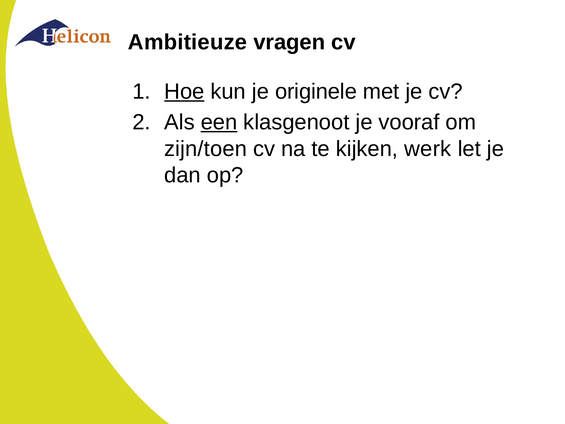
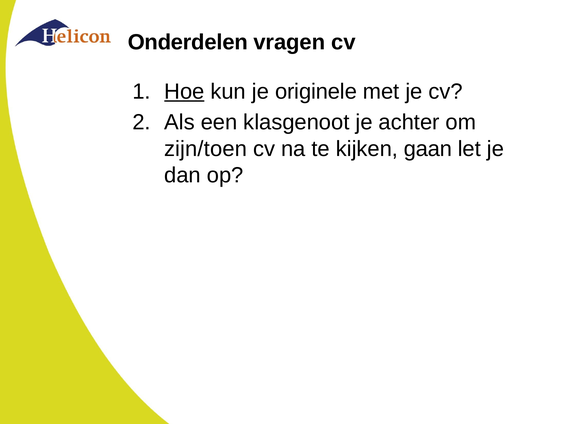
Ambitieuze: Ambitieuze -> Onderdelen
een underline: present -> none
vooraf: vooraf -> achter
werk: werk -> gaan
